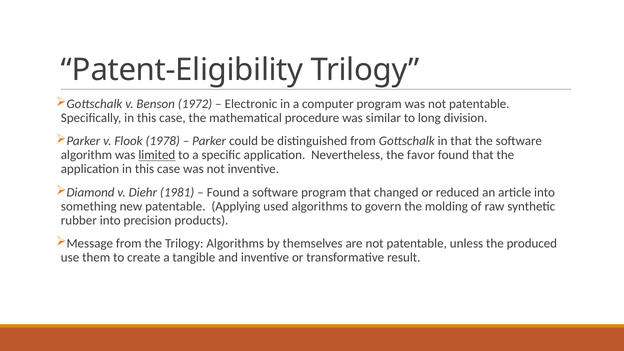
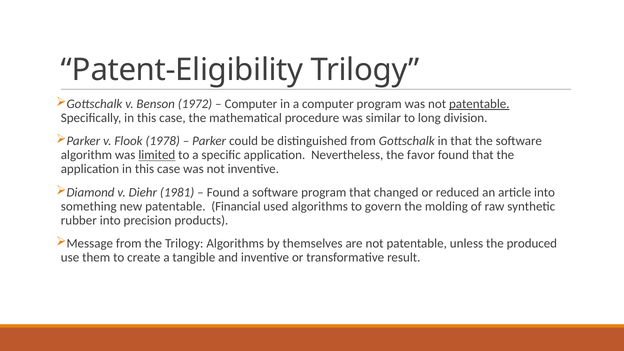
Electronic at (251, 104): Electronic -> Computer
patentable at (479, 104) underline: none -> present
Applying: Applying -> Financial
